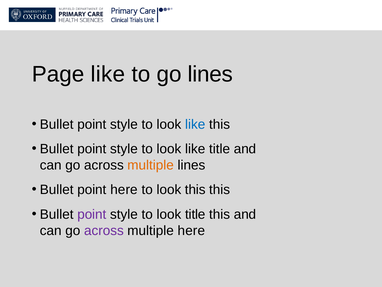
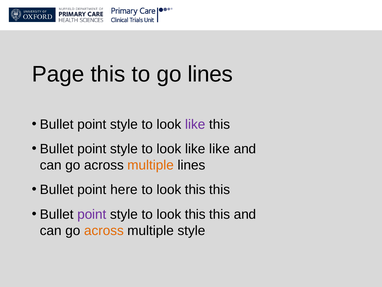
Page like: like -> this
like at (195, 124) colour: blue -> purple
like title: title -> like
style to look title: title -> this
across at (104, 230) colour: purple -> orange
multiple here: here -> style
